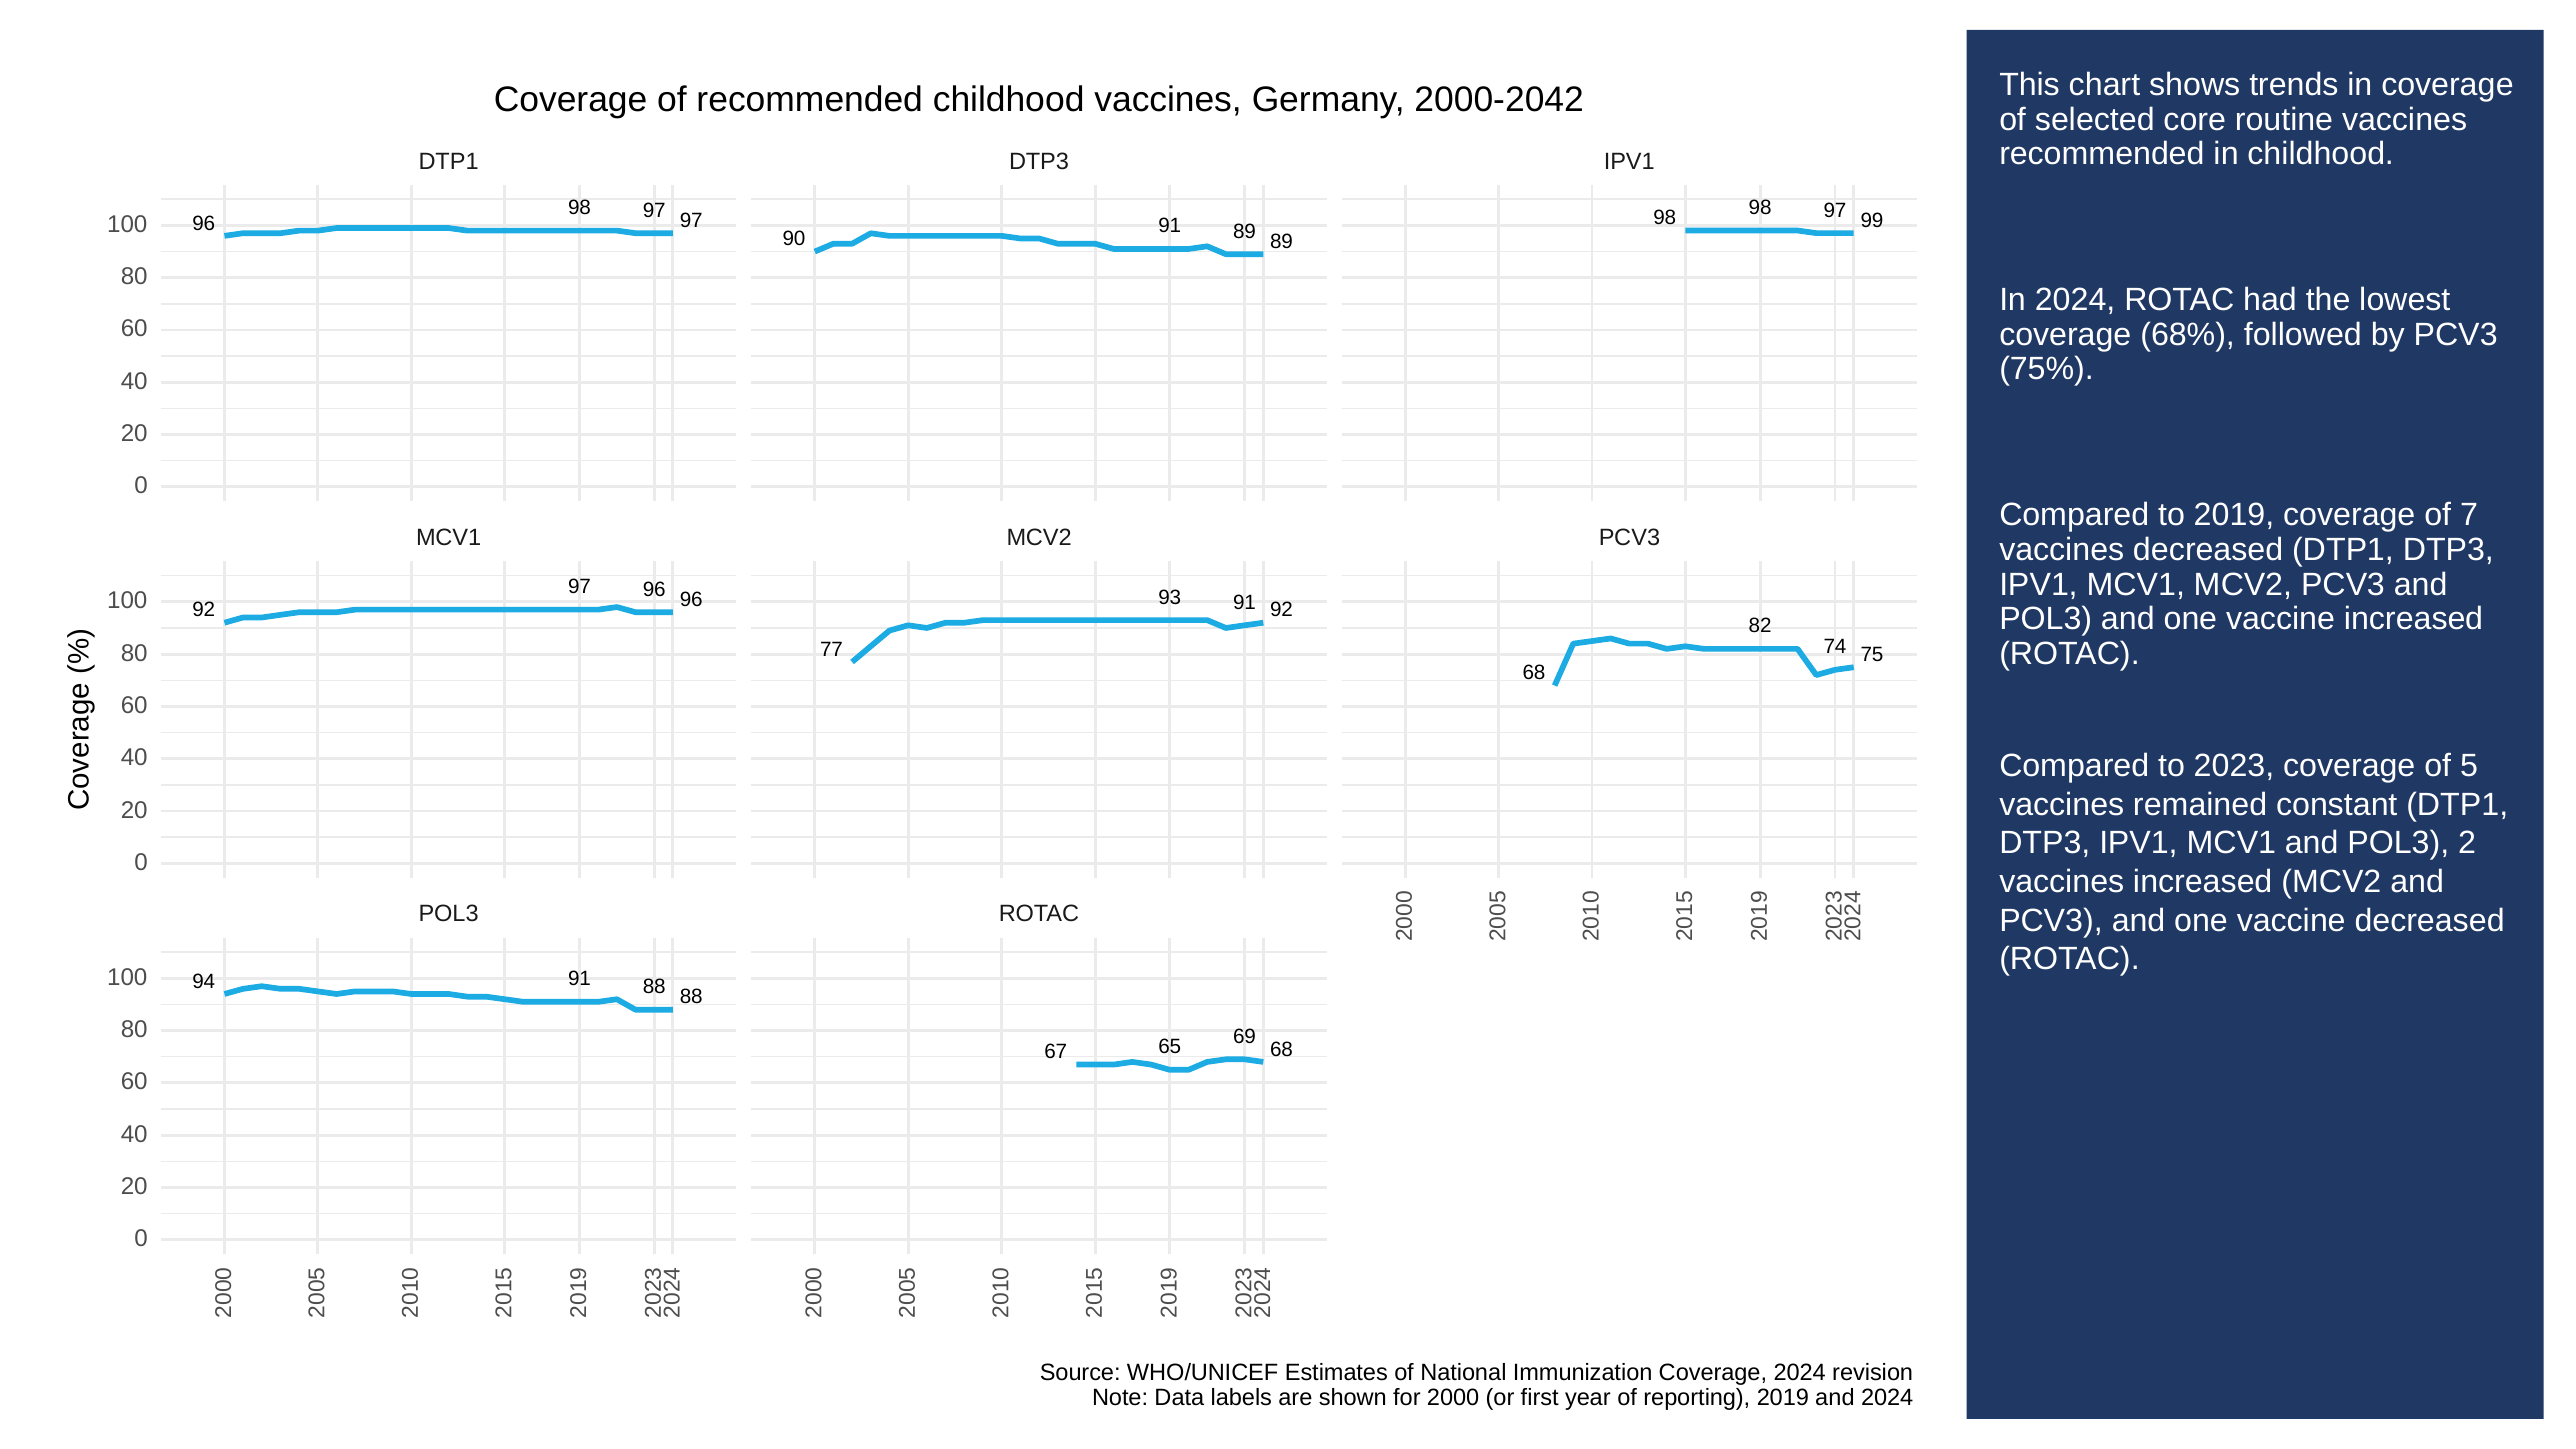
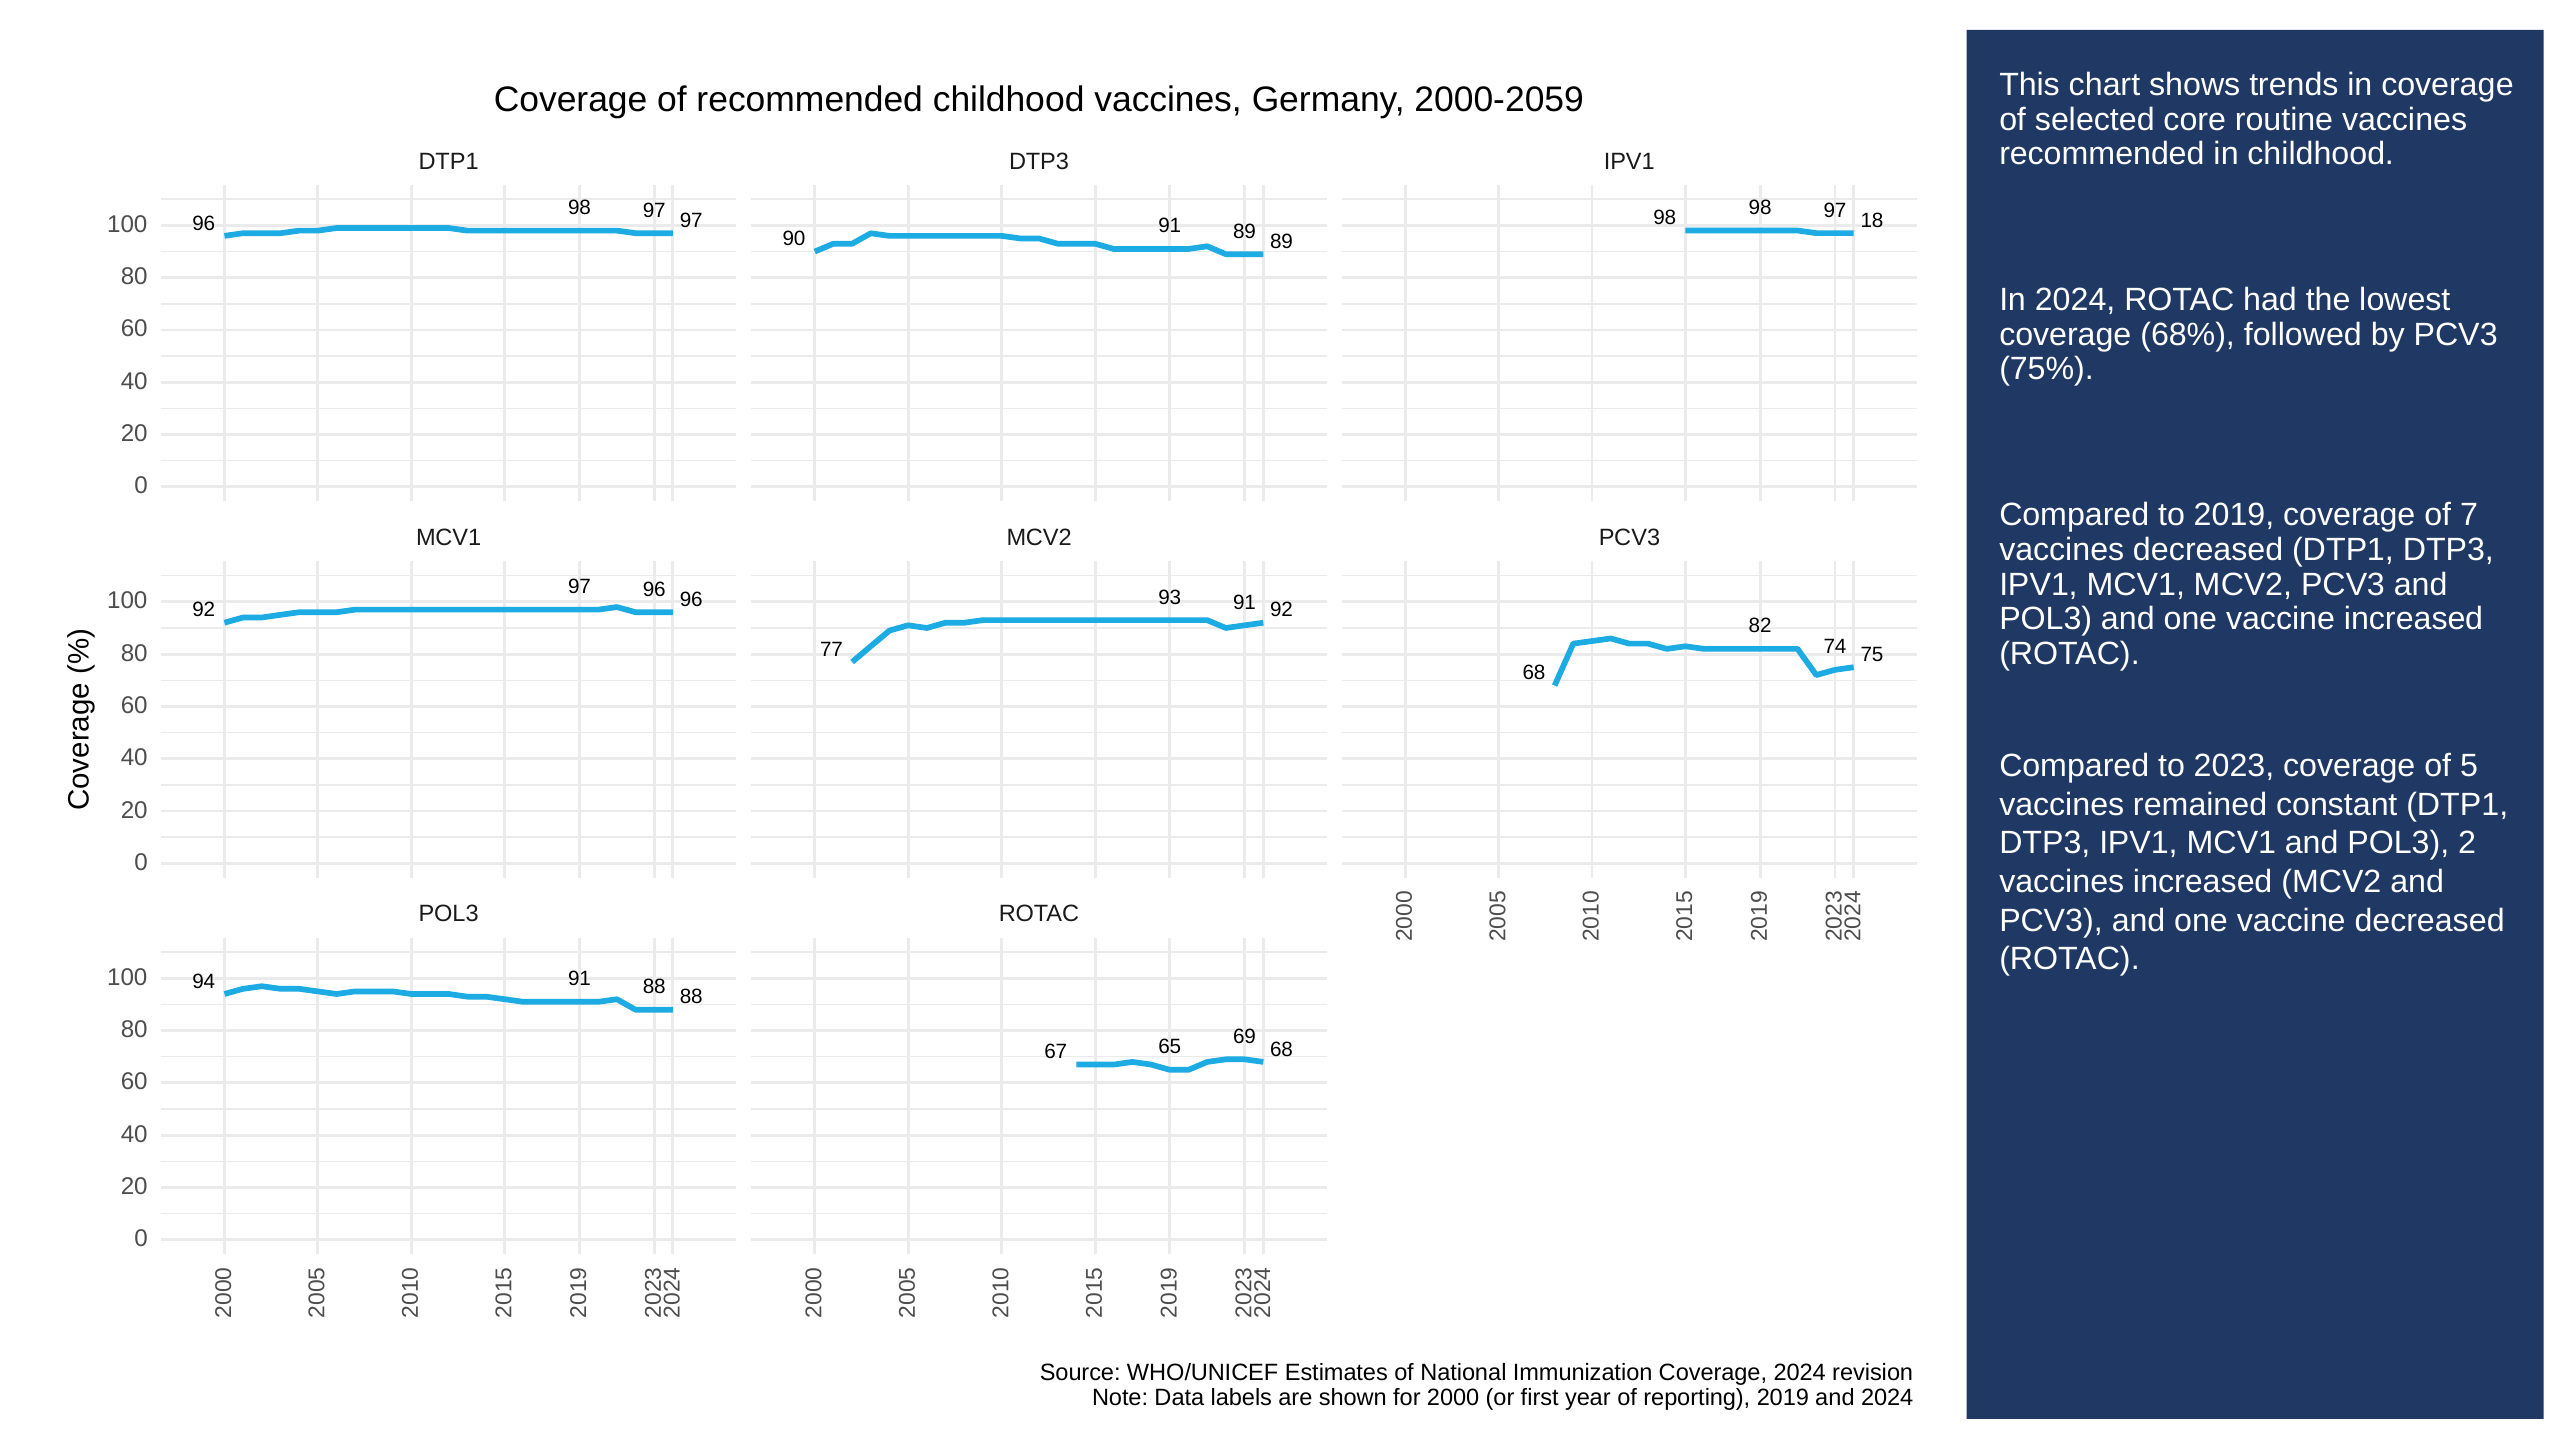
2000-2042: 2000-2042 -> 2000-2059
99: 99 -> 18
